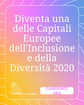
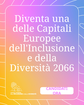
2020: 2020 -> 2066
